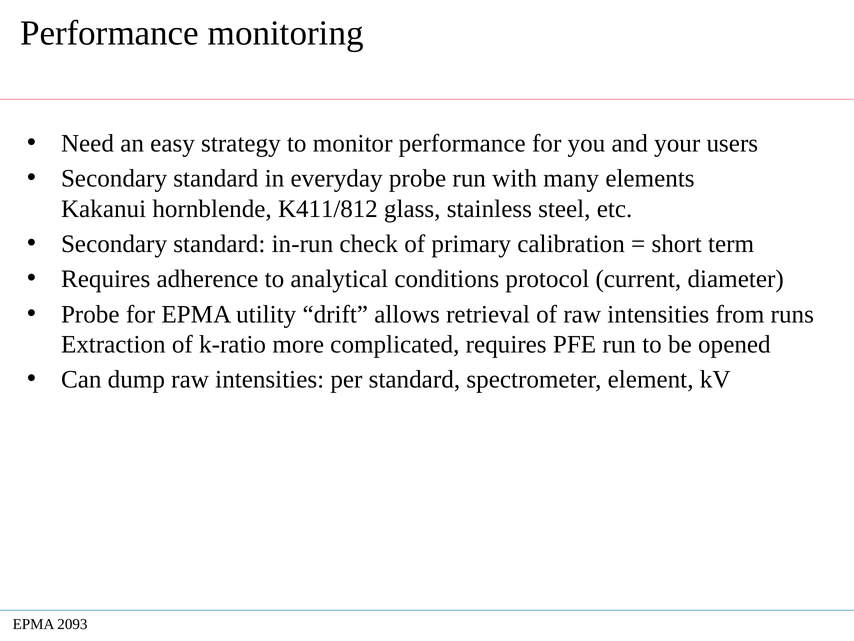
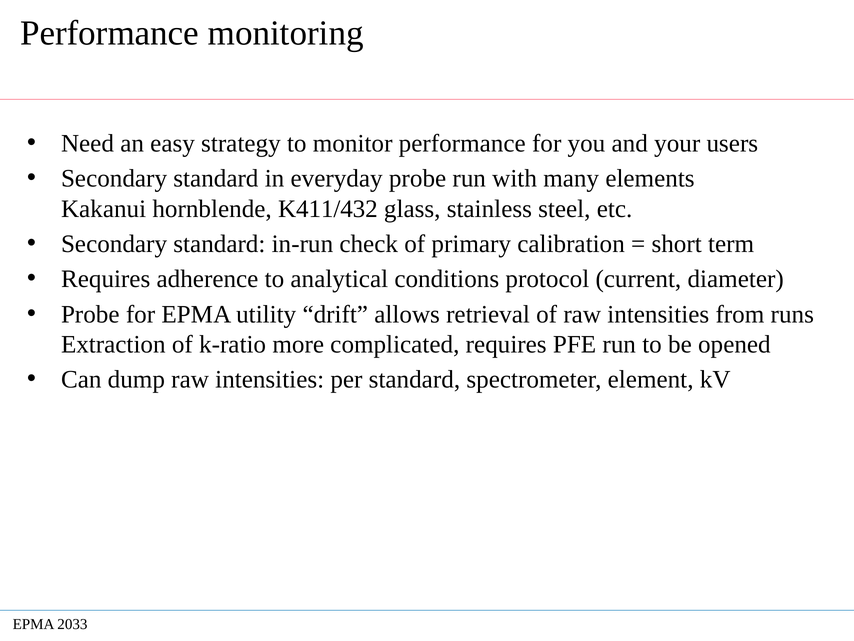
K411/812: K411/812 -> K411/432
2093: 2093 -> 2033
